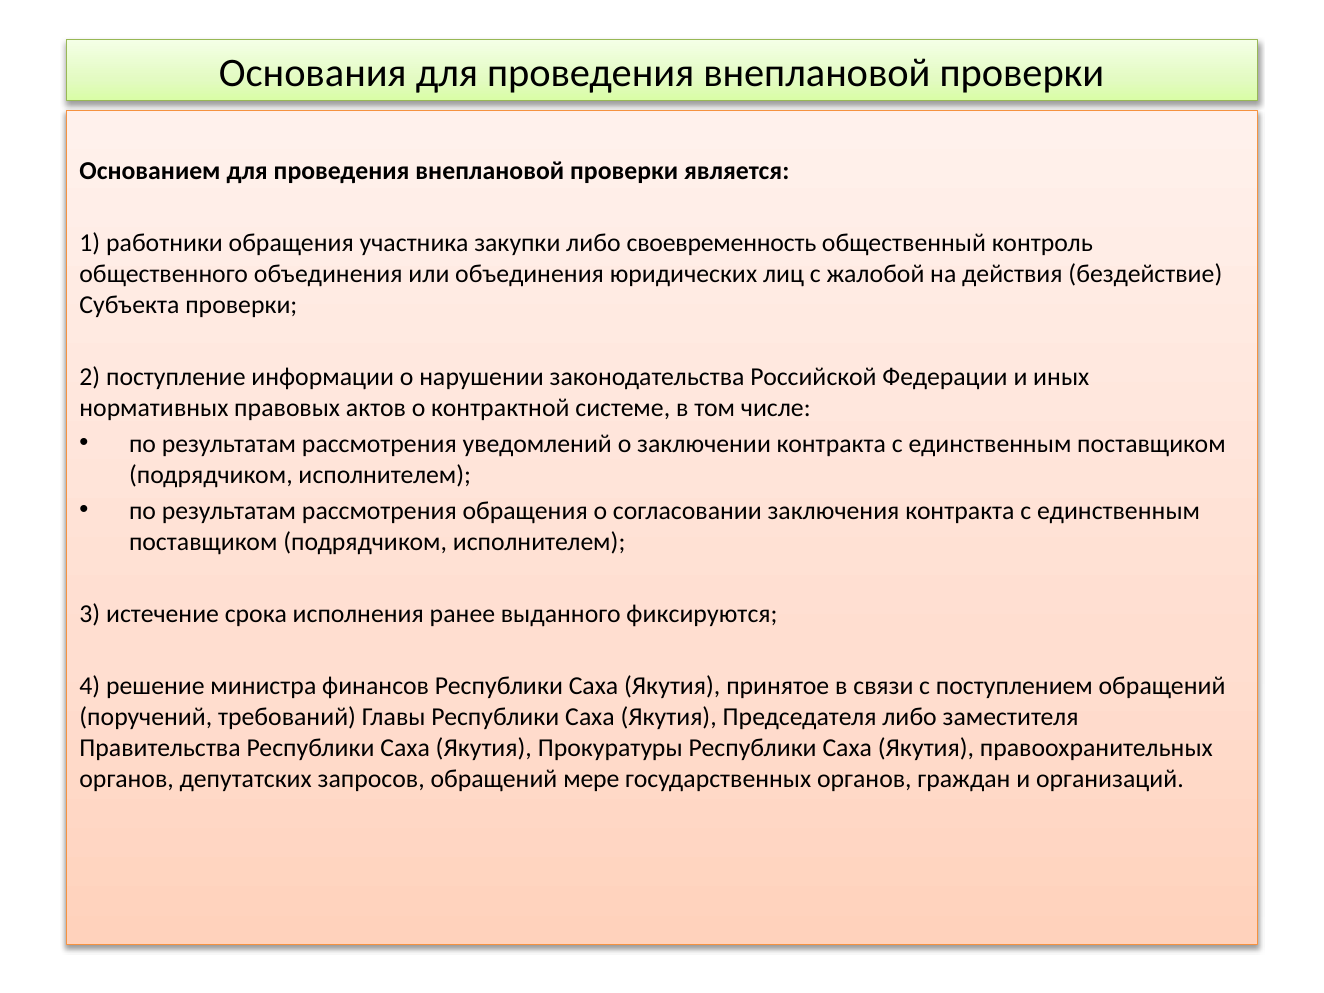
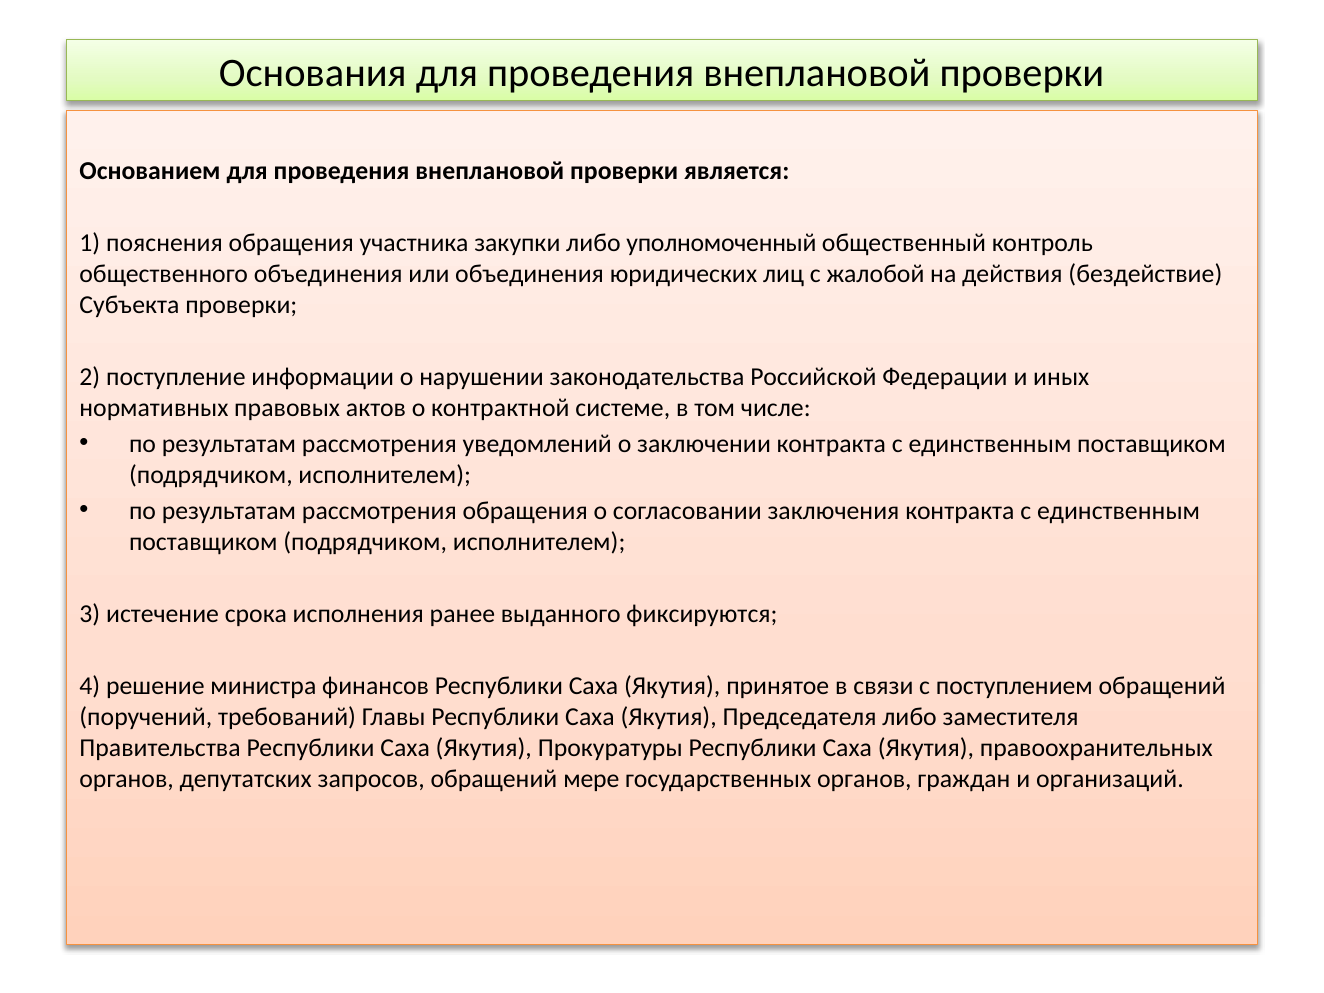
работники: работники -> пояснения
своевременность: своевременность -> уполномоченный
